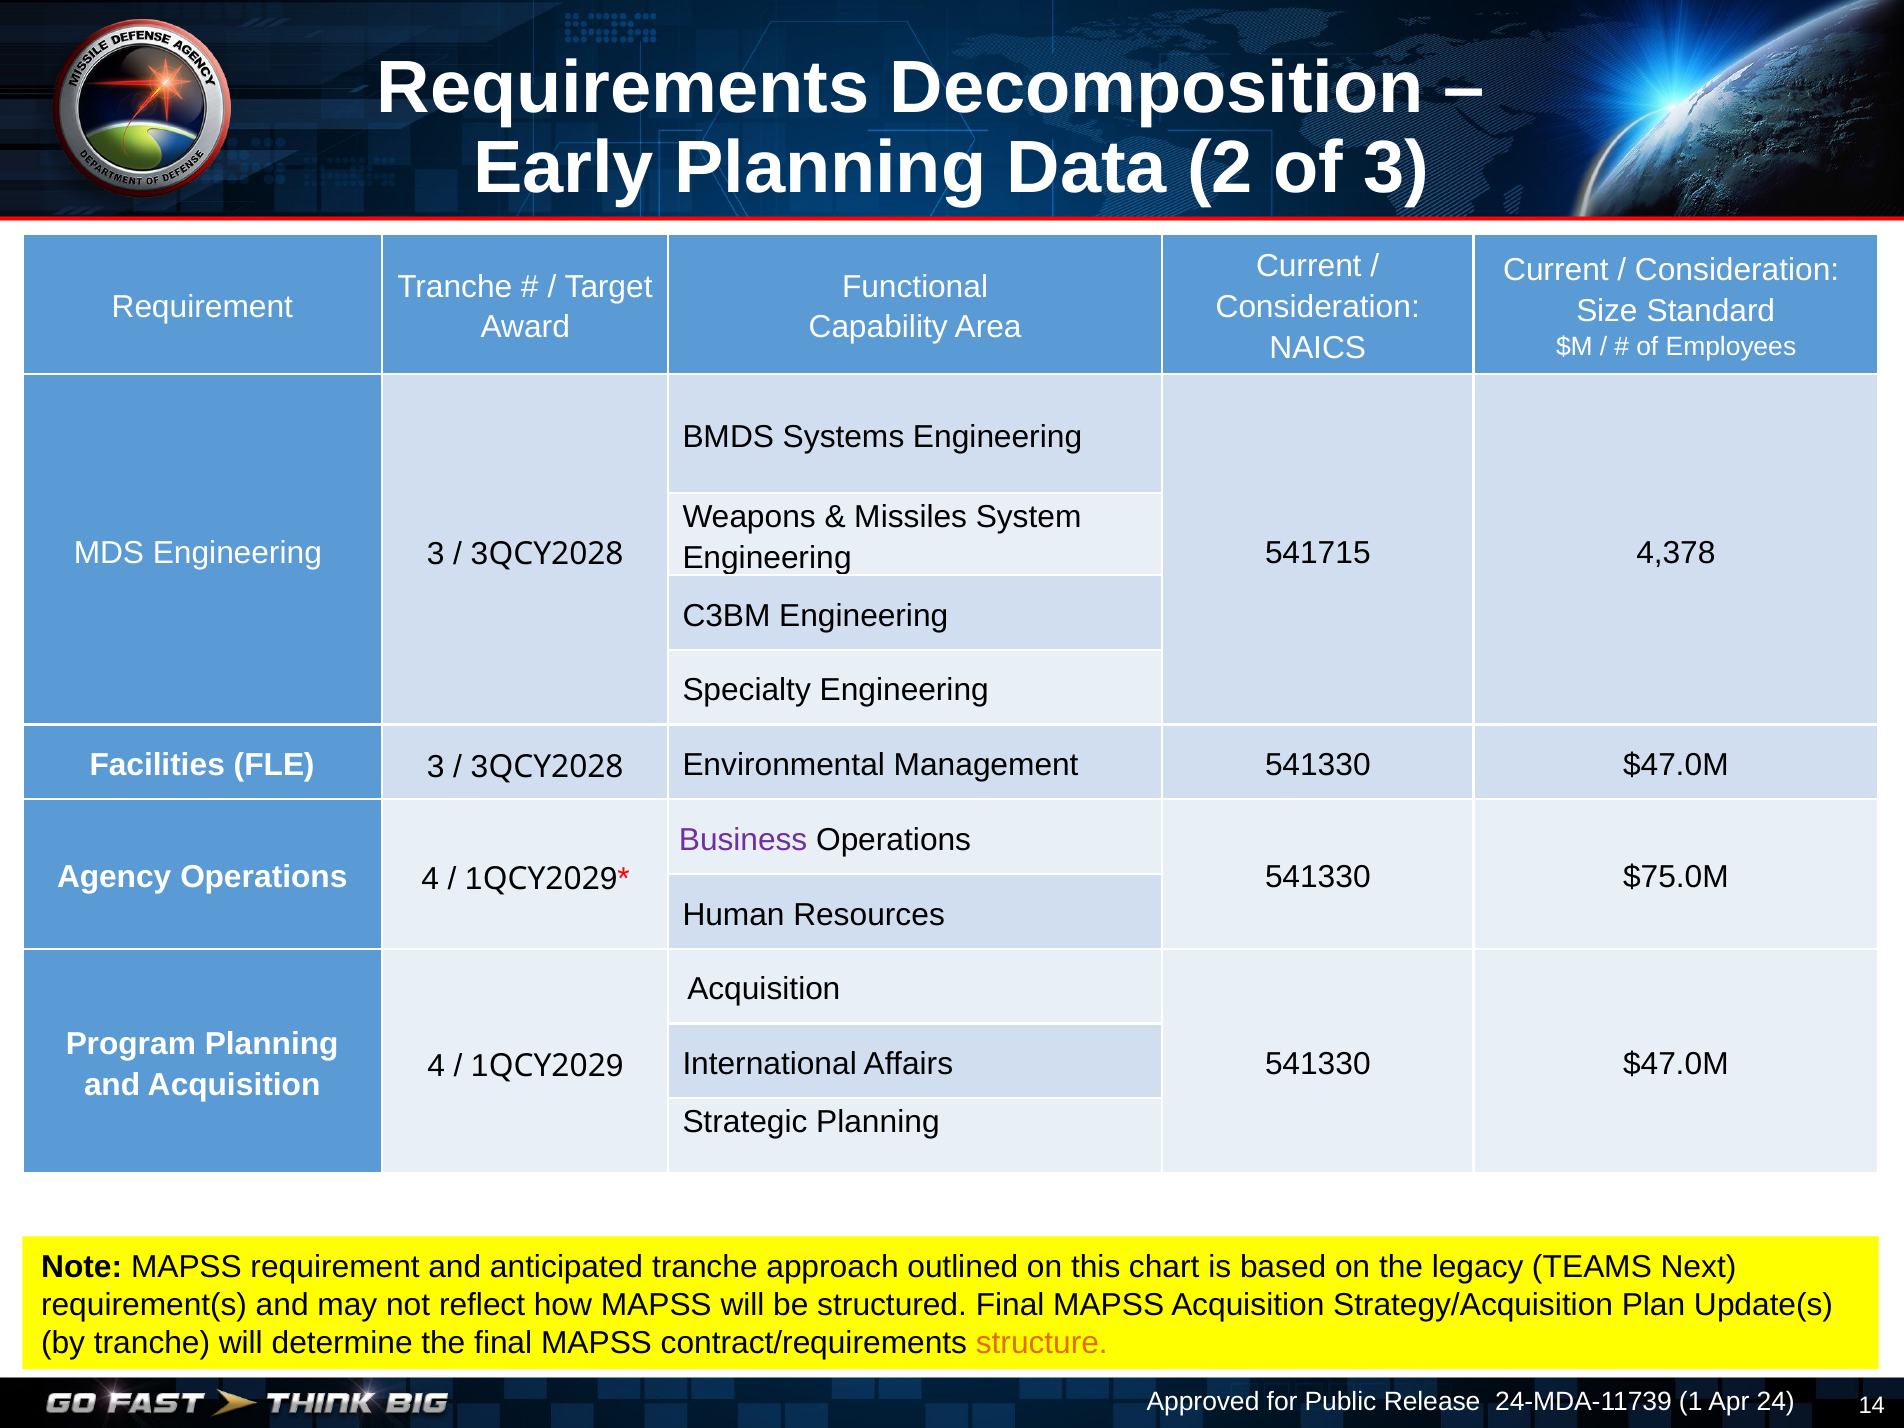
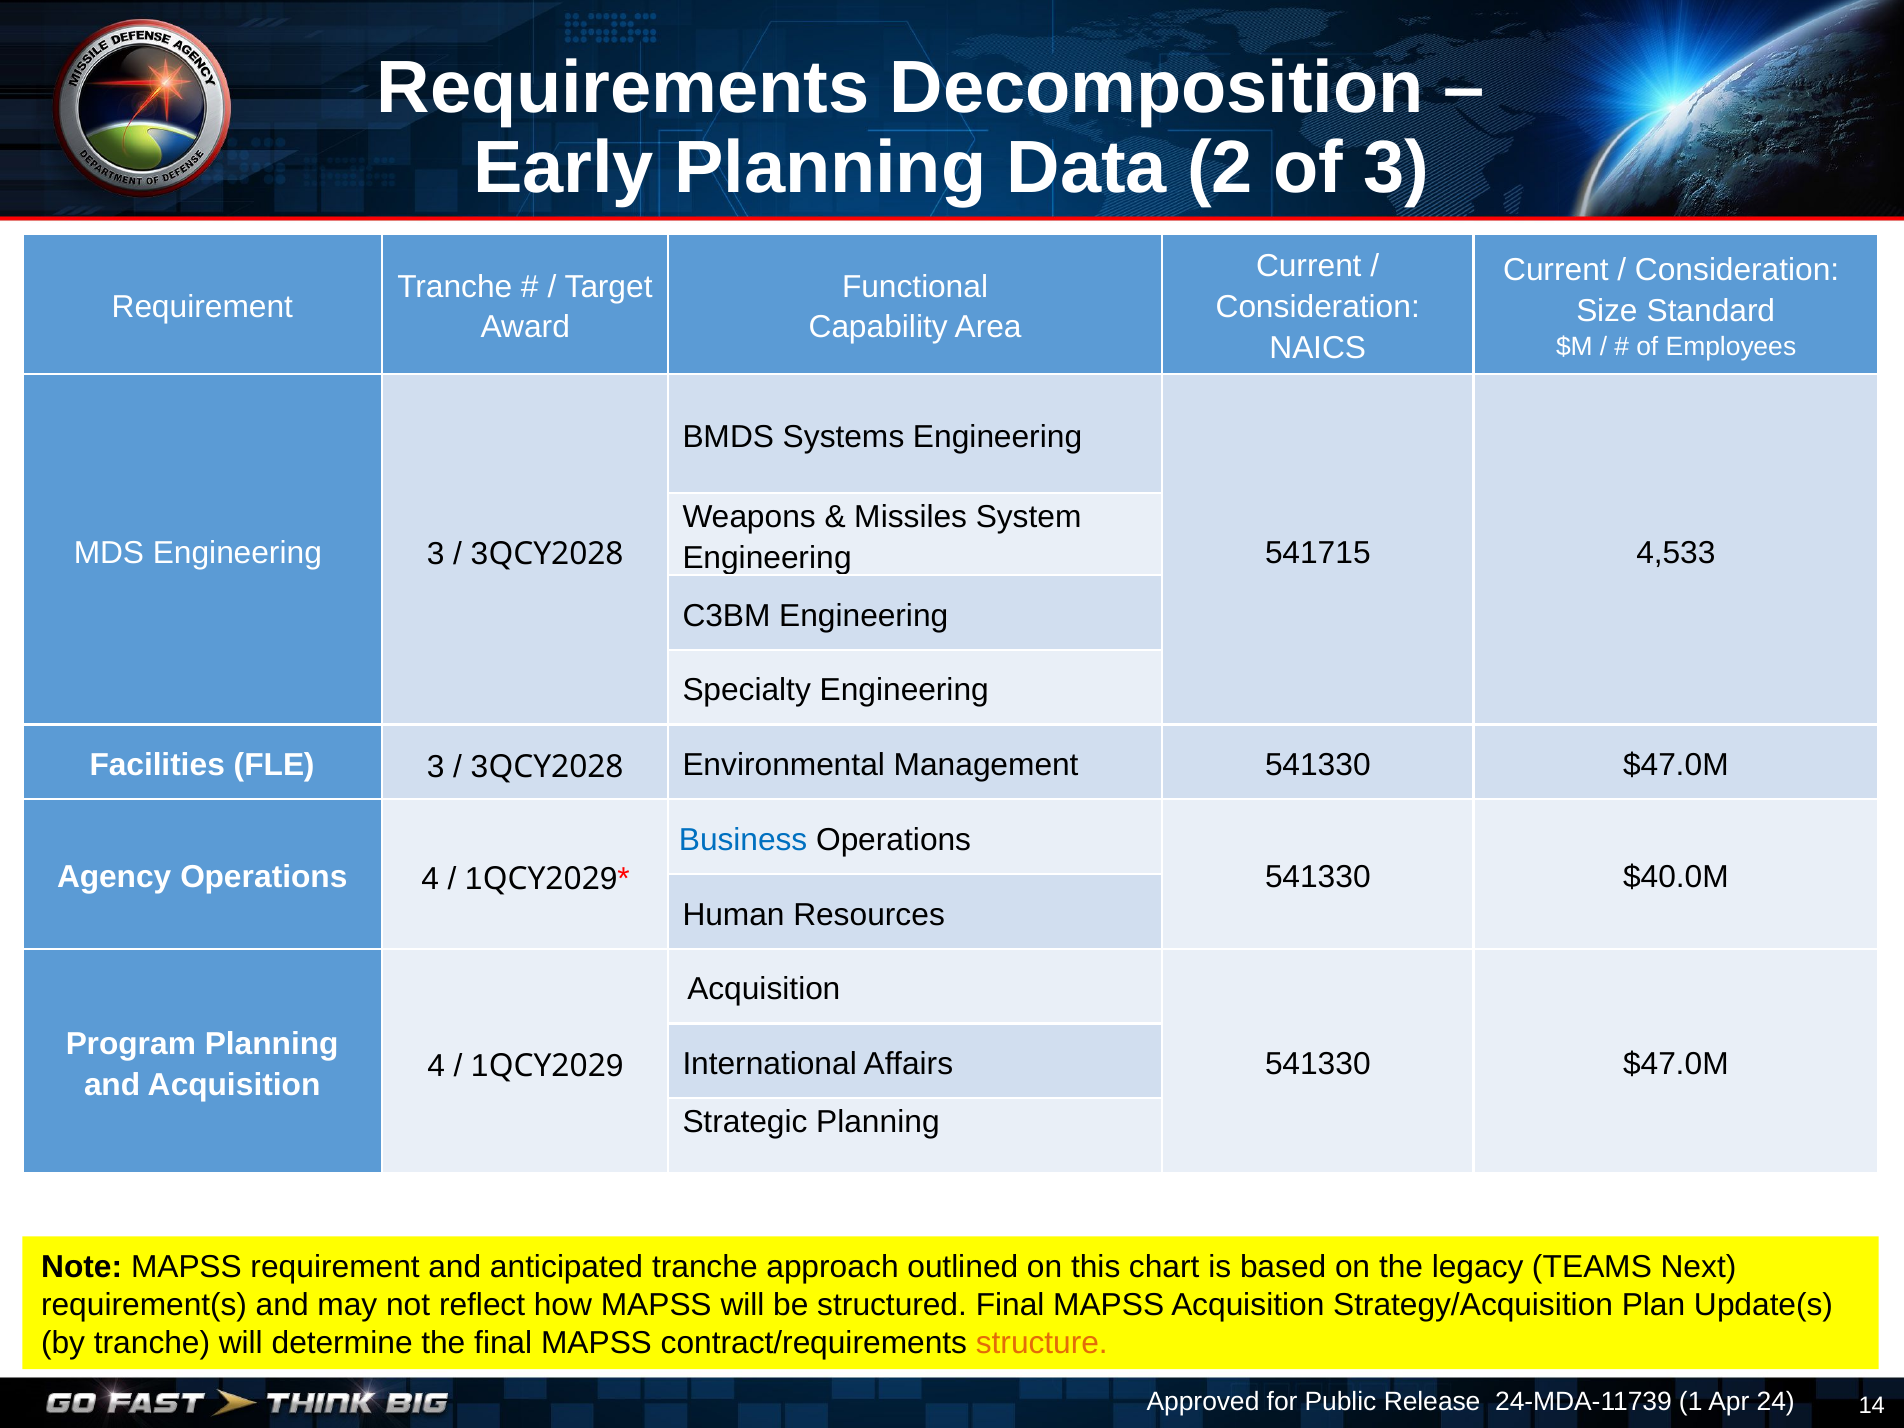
4,378: 4,378 -> 4,533
Business colour: purple -> blue
$75.0M: $75.0M -> $40.0M
